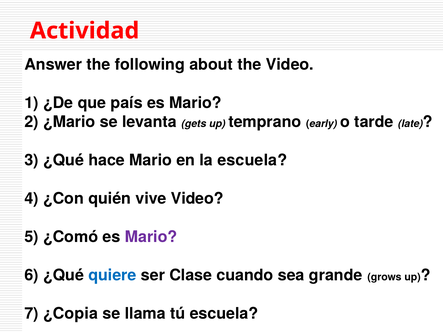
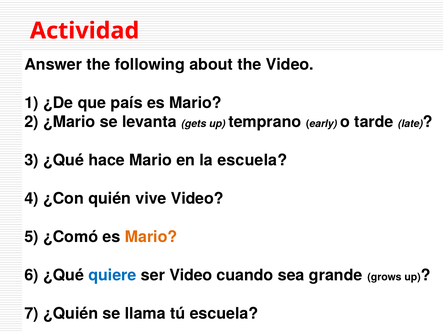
Mario at (151, 237) colour: purple -> orange
ser Clase: Clase -> Video
¿Copia: ¿Copia -> ¿Quién
